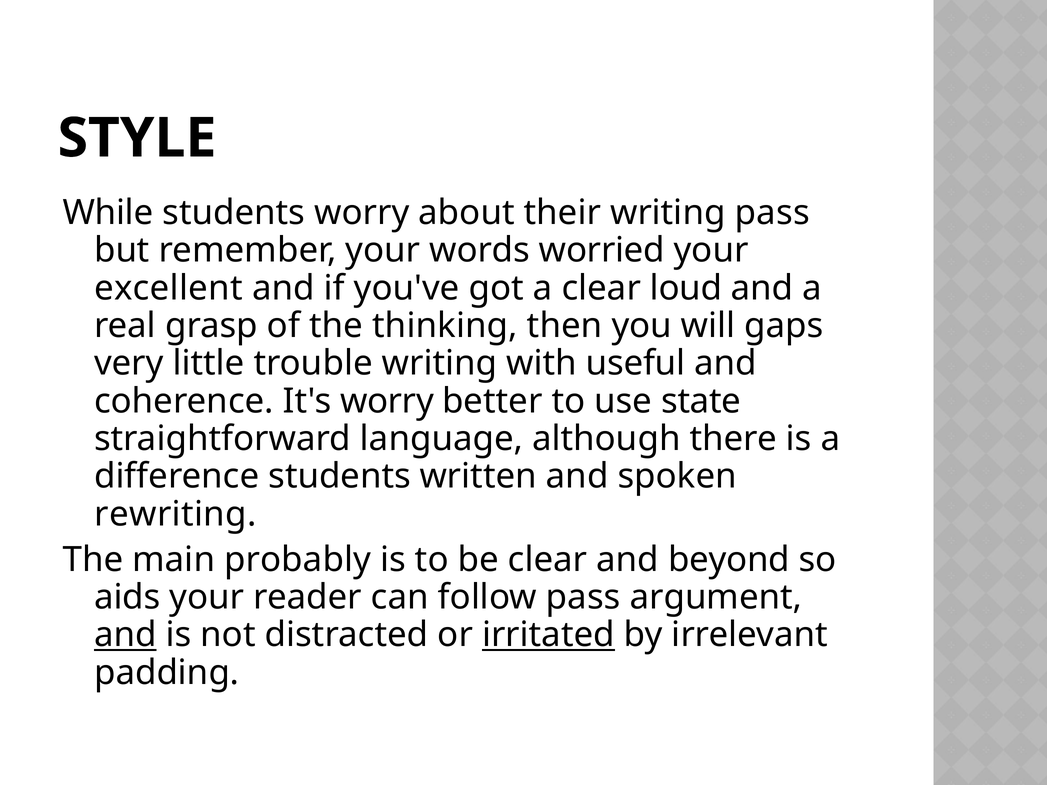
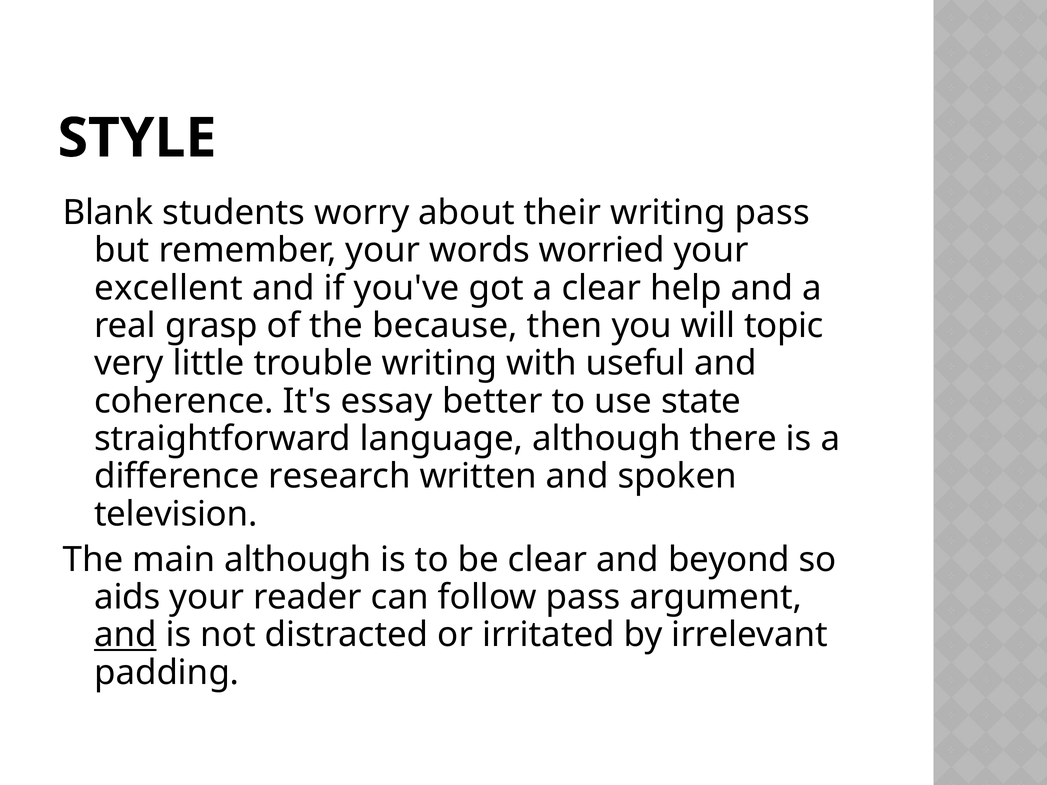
While: While -> Blank
loud: loud -> help
thinking: thinking -> because
gaps: gaps -> topic
It's worry: worry -> essay
difference students: students -> research
rewriting: rewriting -> television
main probably: probably -> although
irritated underline: present -> none
